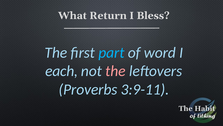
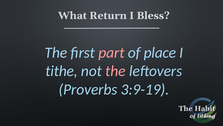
part colour: light blue -> pink
word: word -> place
each: each -> tithe
3:9-11: 3:9-11 -> 3:9-19
